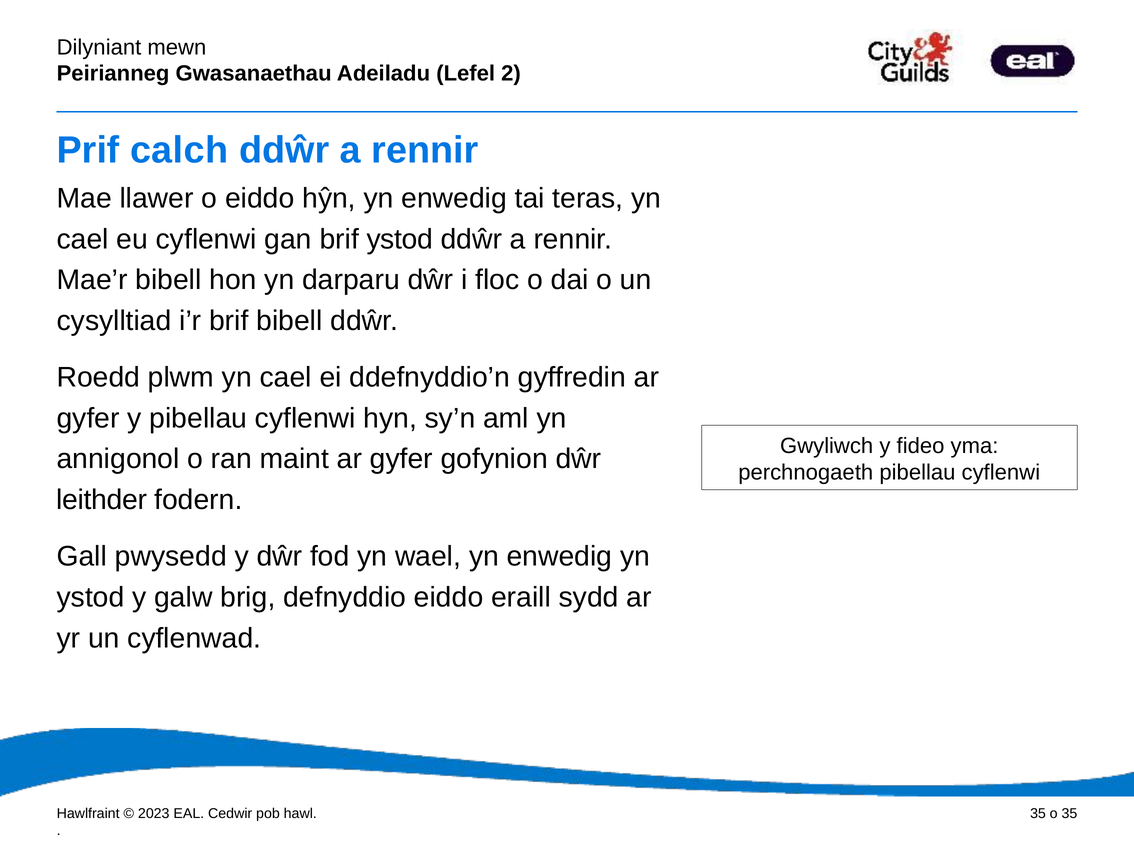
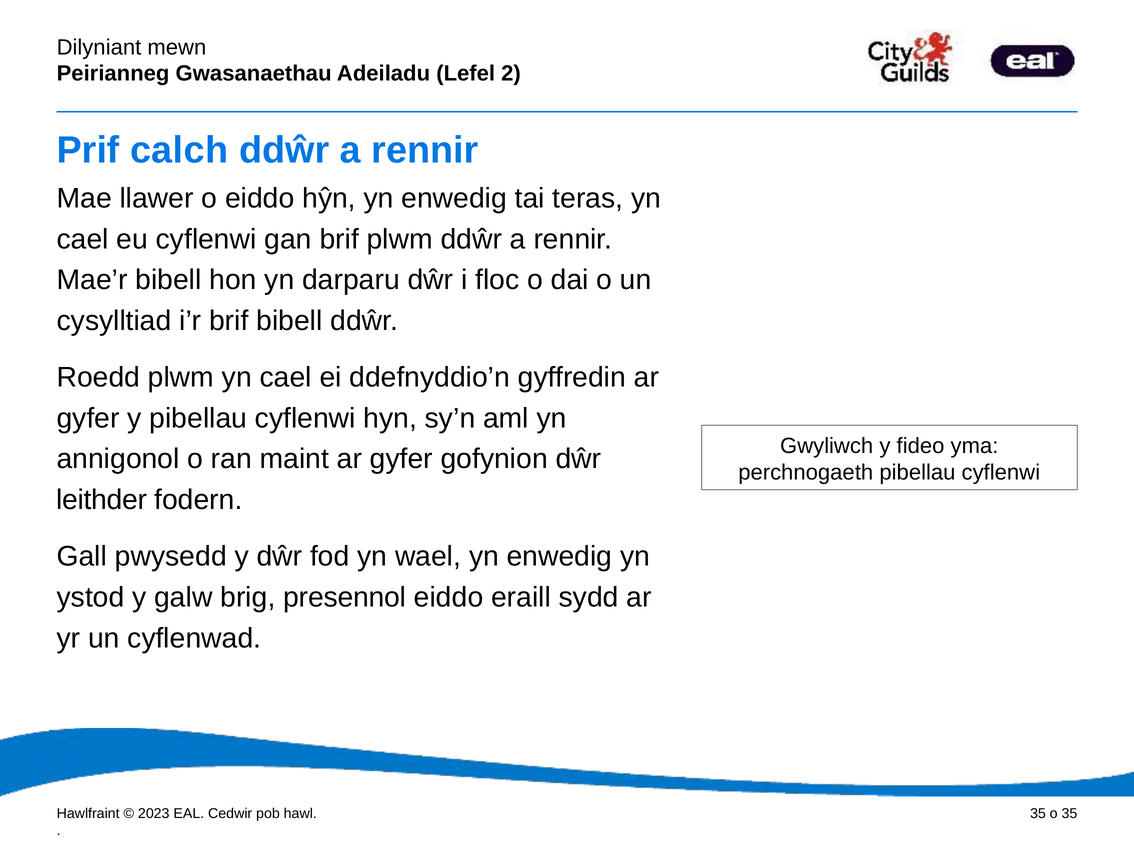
brif ystod: ystod -> plwm
defnyddio: defnyddio -> presennol
